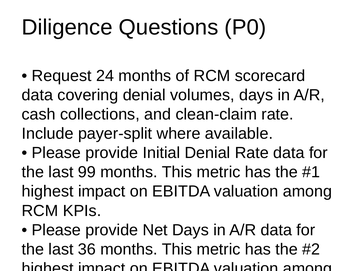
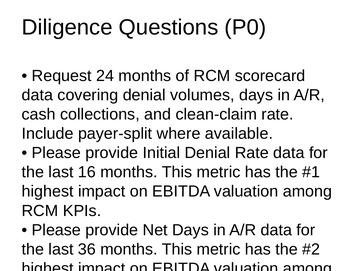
99: 99 -> 16
